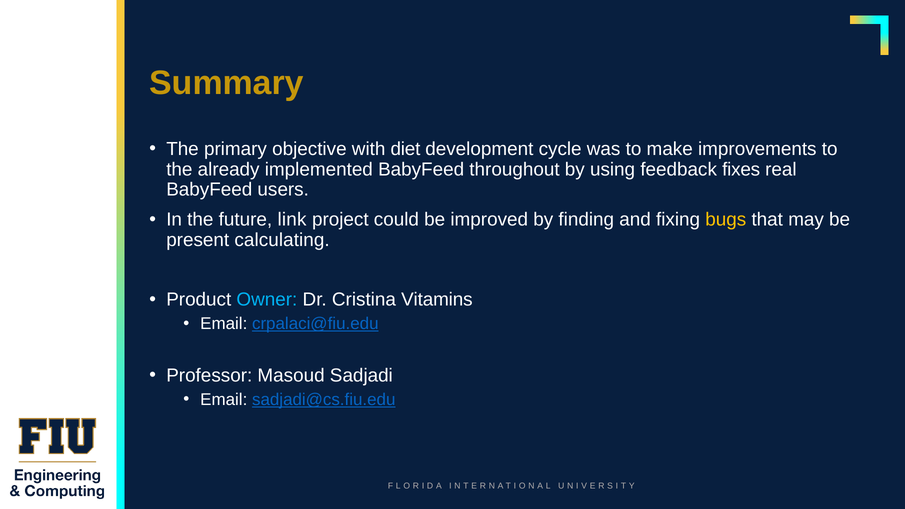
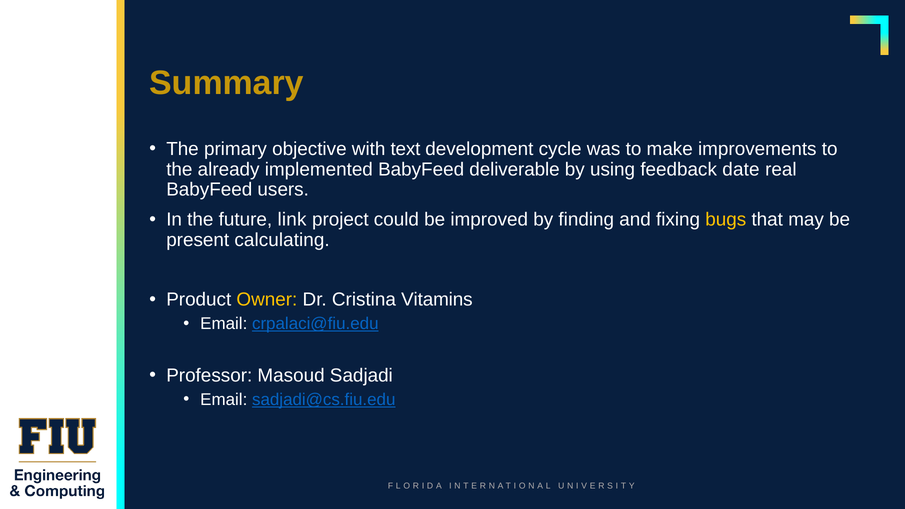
diet: diet -> text
throughout: throughout -> deliverable
fixes: fixes -> date
Owner colour: light blue -> yellow
